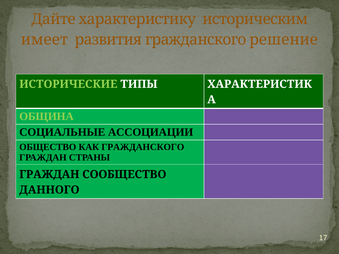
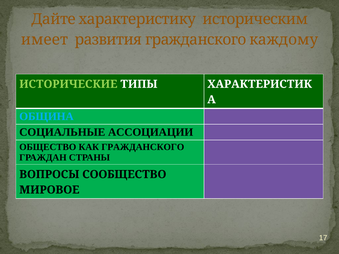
решение: решение -> каждому
ОБЩИНА colour: light green -> light blue
ГРАЖДАН at (49, 175): ГРАЖДАН -> ВОПРОСЫ
ДАННОГО: ДАННОГО -> МИРОВОЕ
